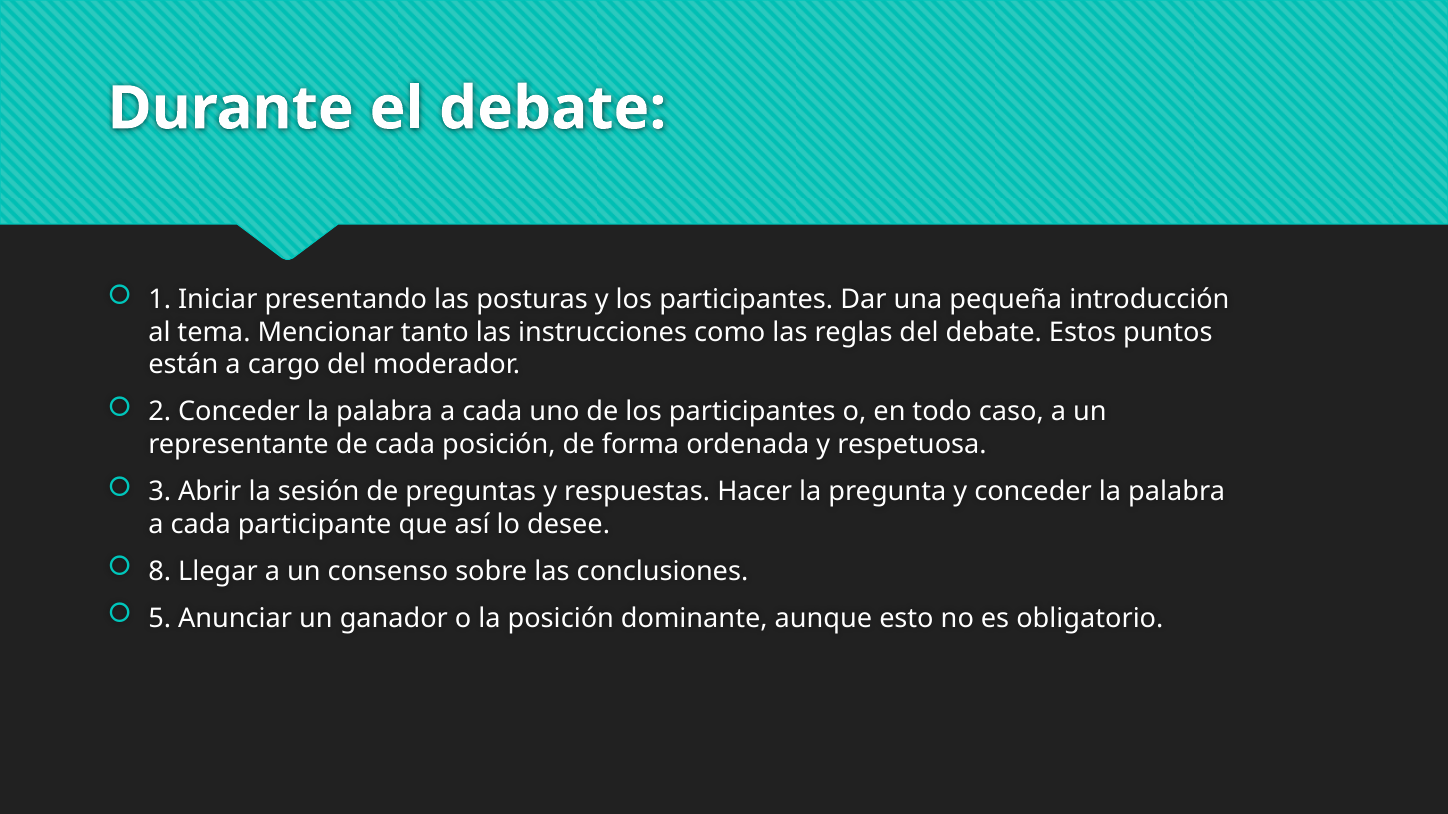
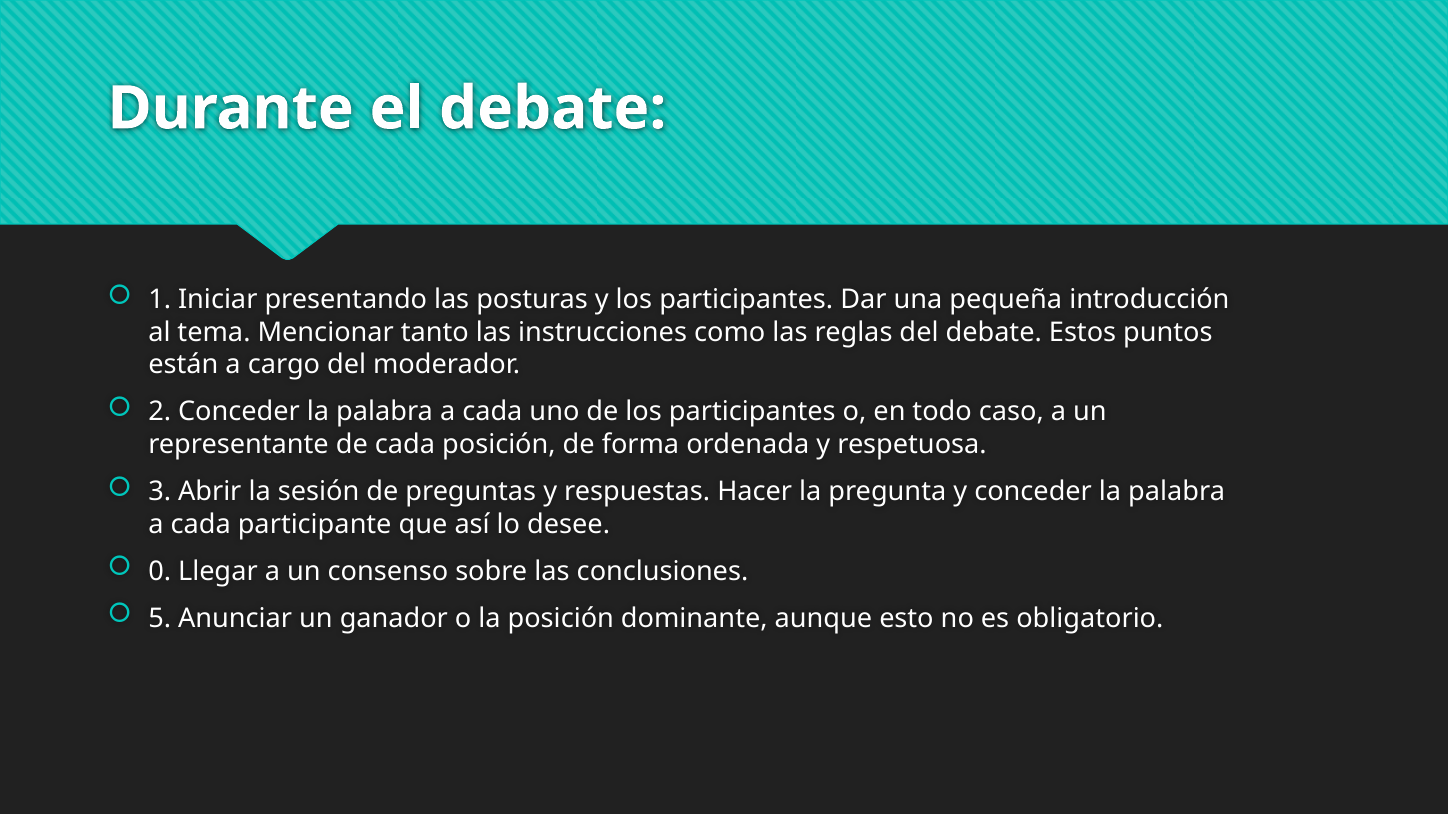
8: 8 -> 0
